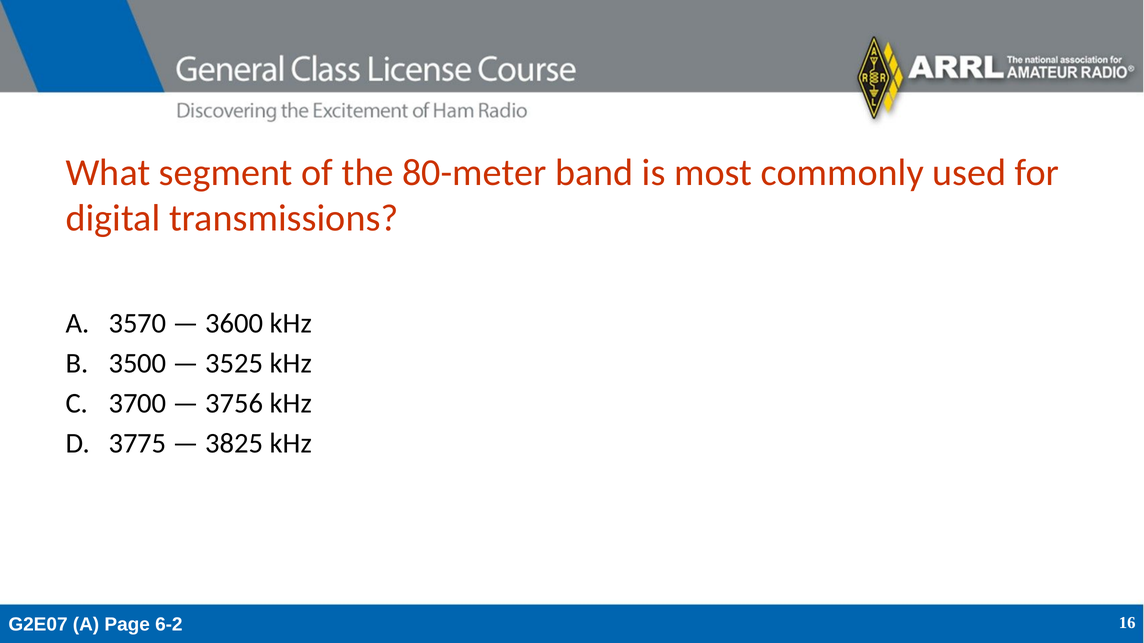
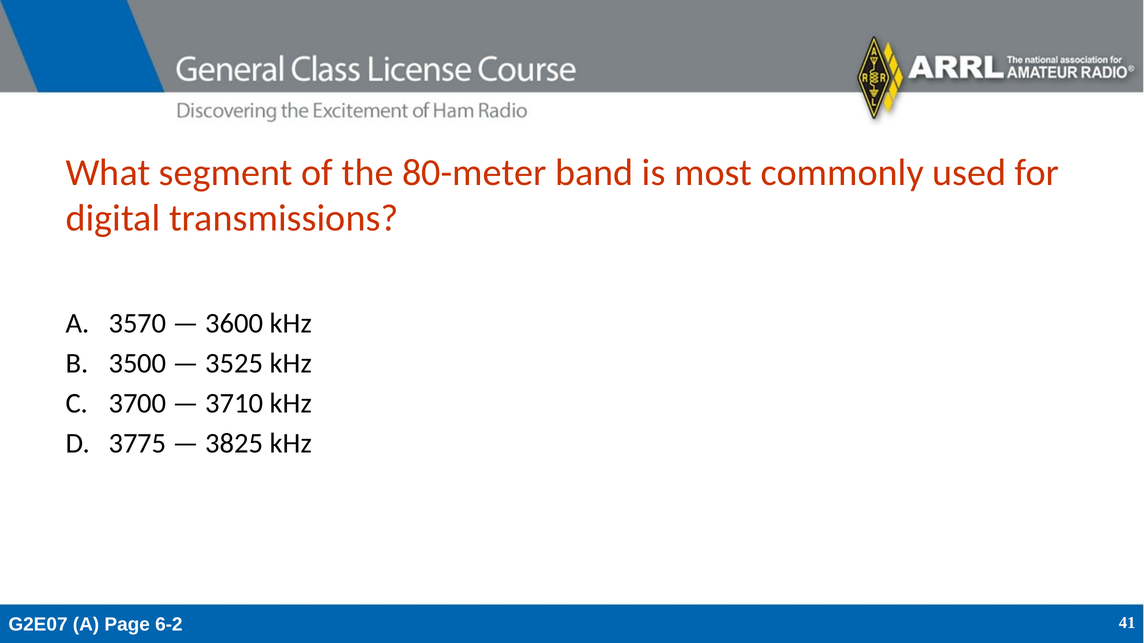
3756: 3756 -> 3710
16: 16 -> 41
